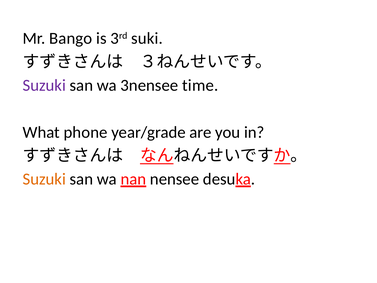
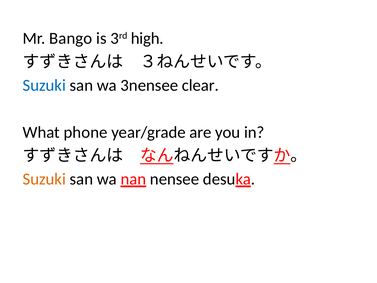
suki: suki -> high
Suzuki at (44, 85) colour: purple -> blue
time: time -> clear
